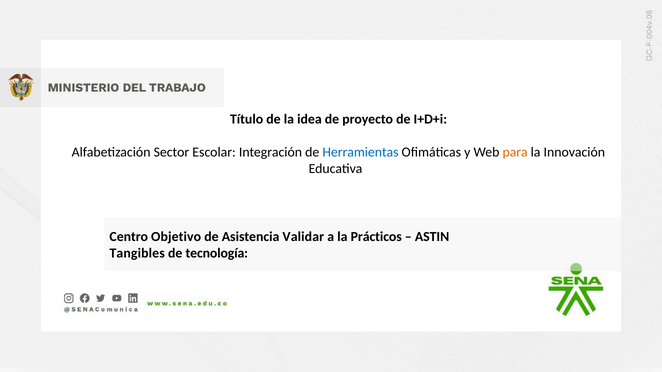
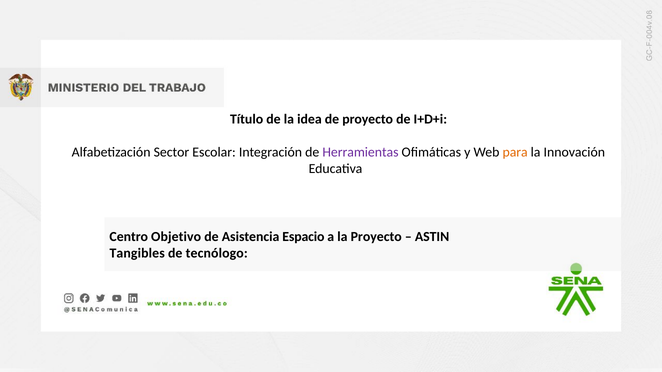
Herramientas colour: blue -> purple
Validar: Validar -> Espacio
la Prácticos: Prácticos -> Proyecto
tecnología: tecnología -> tecnólogo
